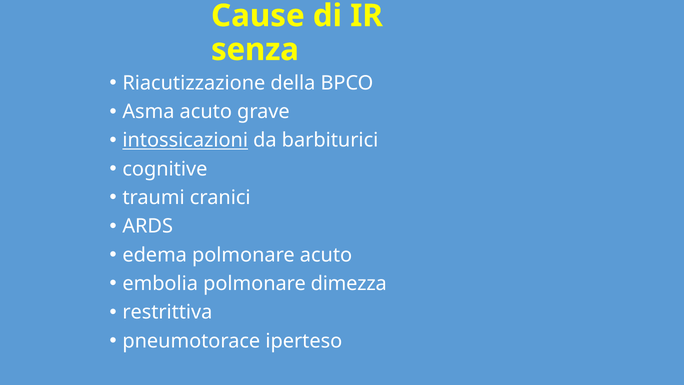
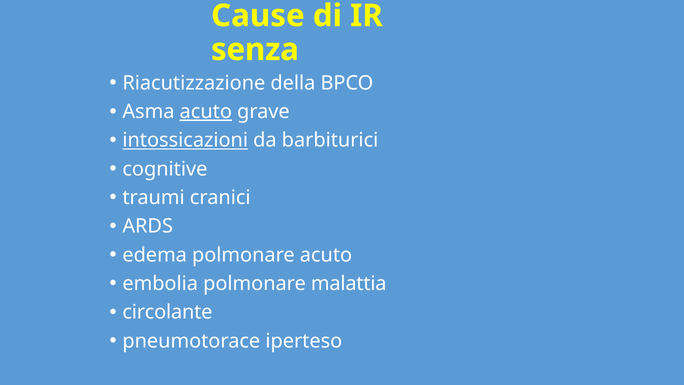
acuto at (206, 112) underline: none -> present
dimezza: dimezza -> malattia
restrittiva: restrittiva -> circolante
